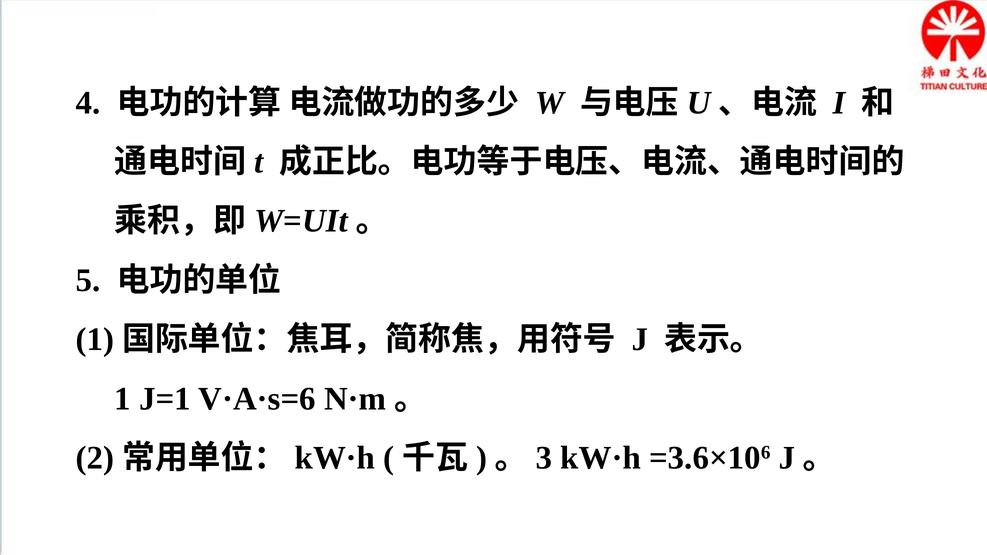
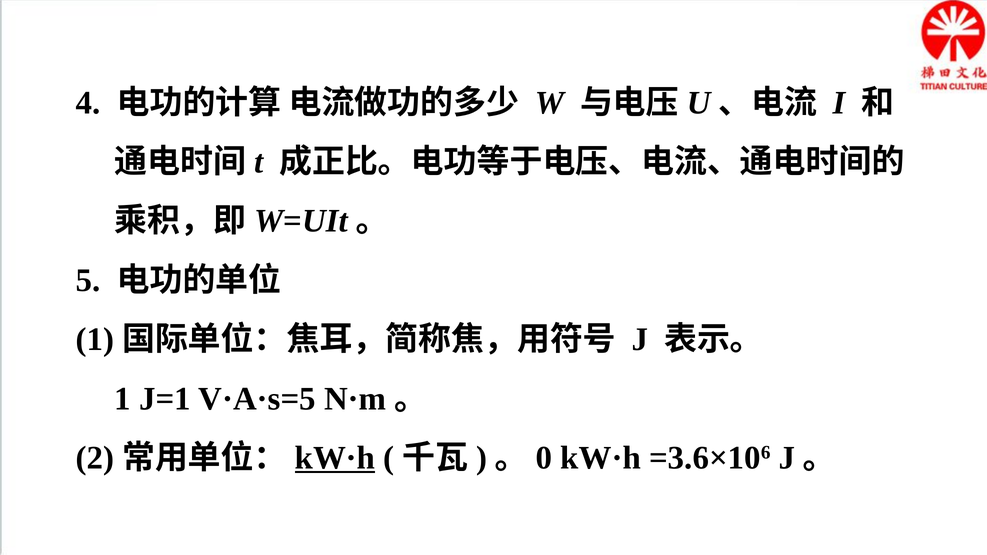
V·A·s=6: V·A·s=6 -> V·A·s=5
kW·h at (335, 458) underline: none -> present
3: 3 -> 0
